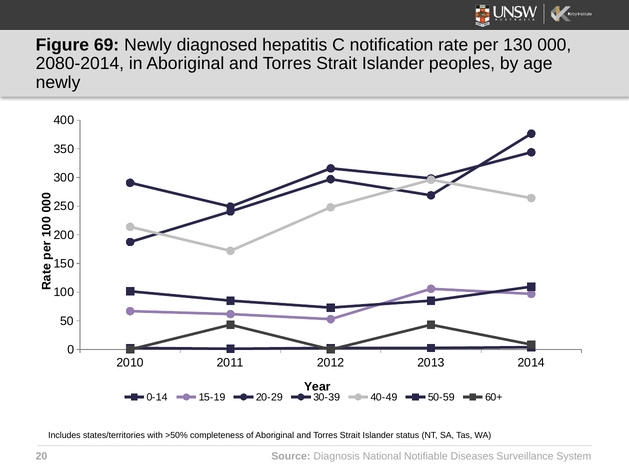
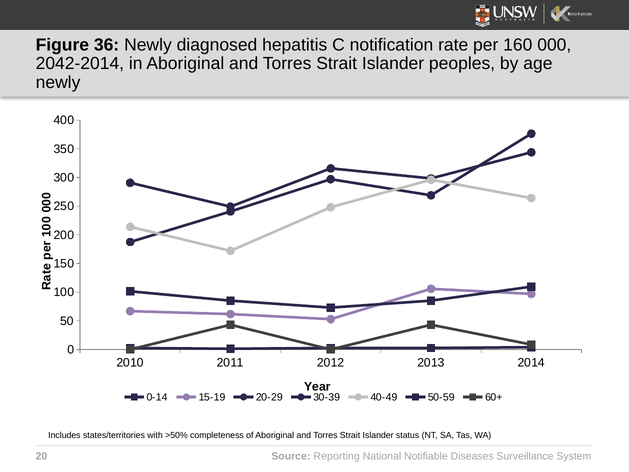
69: 69 -> 36
130: 130 -> 160
2080-2014: 2080-2014 -> 2042-2014
Diagnosis: Diagnosis -> Reporting
